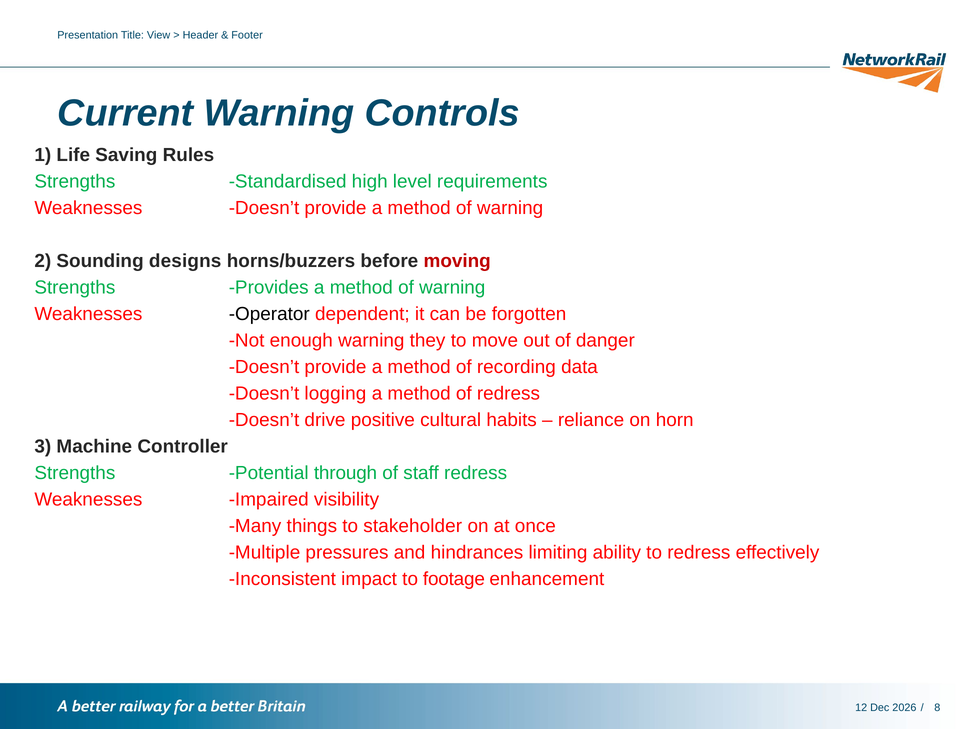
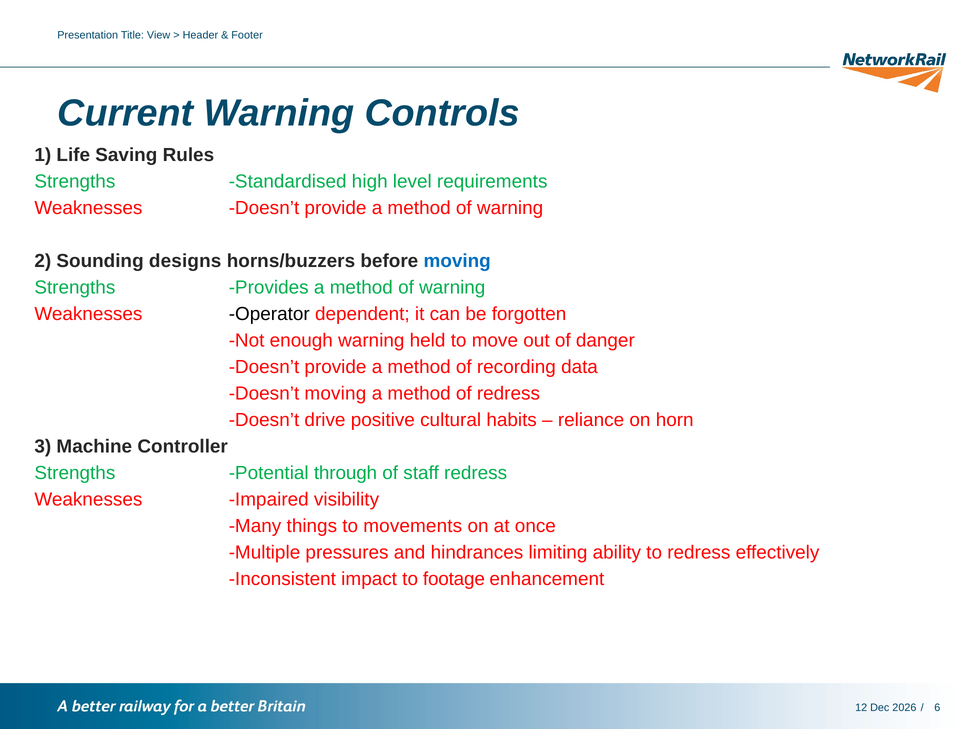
moving at (457, 261) colour: red -> blue
they: they -> held
Doesn’t logging: logging -> moving
stakeholder: stakeholder -> movements
8: 8 -> 6
